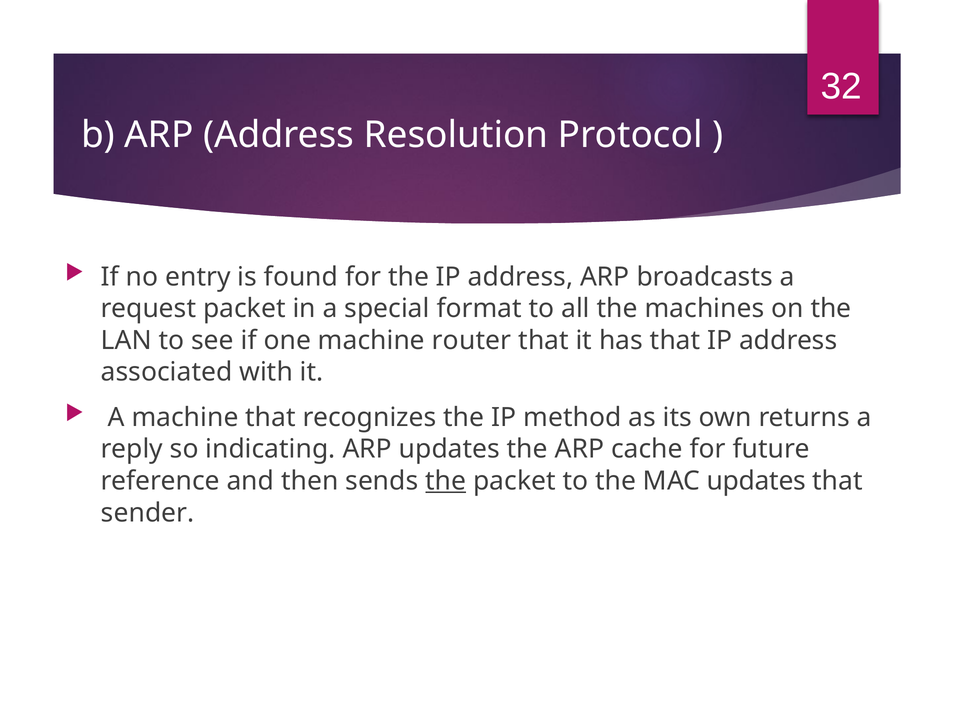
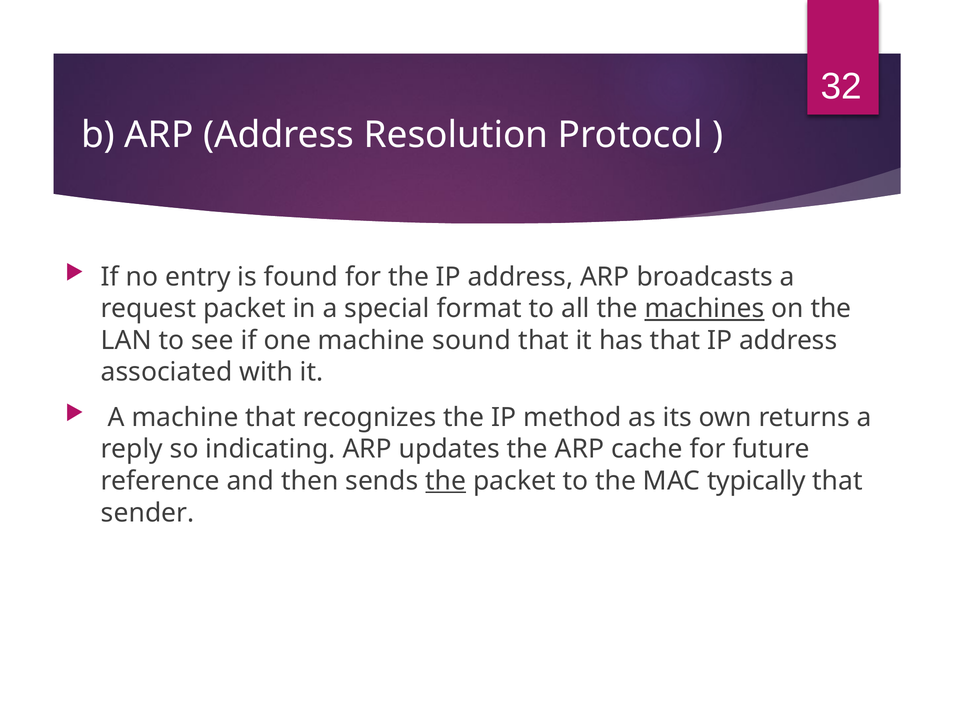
machines underline: none -> present
router: router -> sound
MAC updates: updates -> typically
